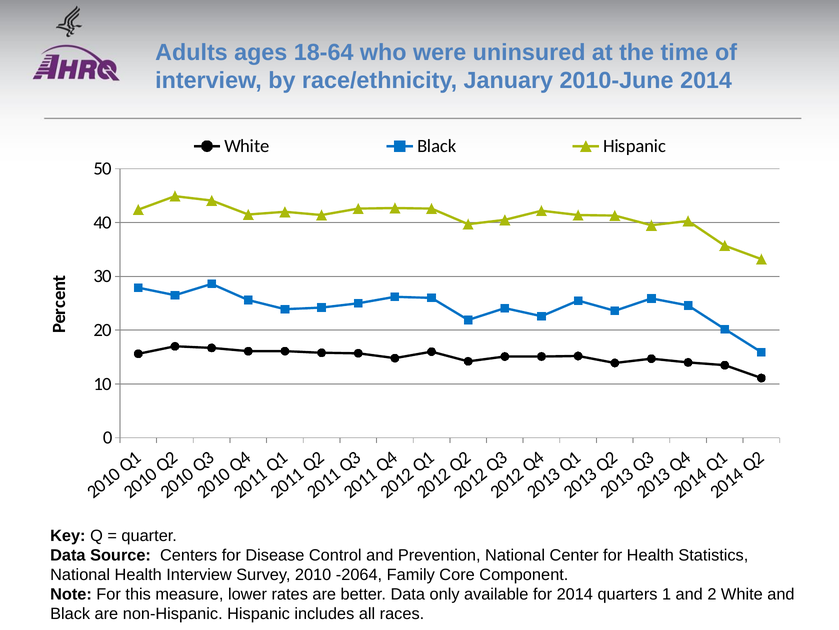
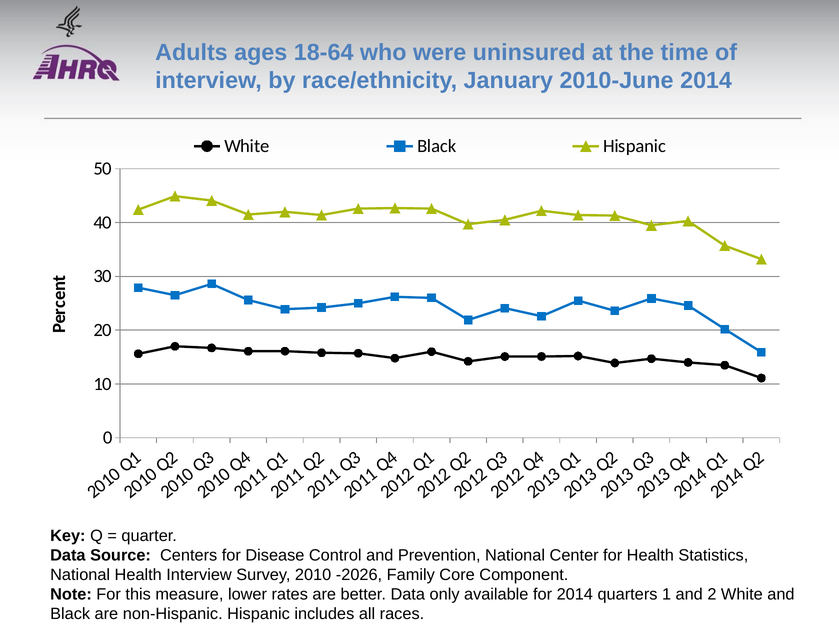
-2064: -2064 -> -2026
